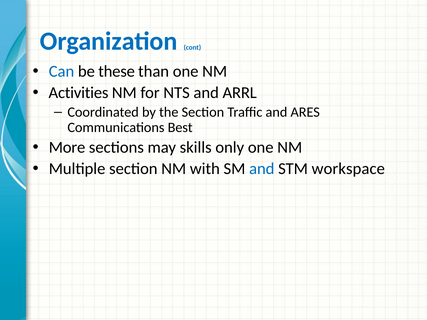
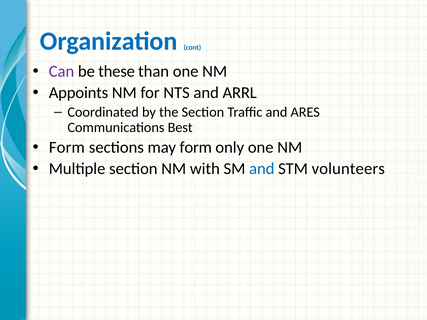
Can colour: blue -> purple
Activities: Activities -> Appoints
More at (67, 147): More -> Form
may skills: skills -> form
workspace: workspace -> volunteers
